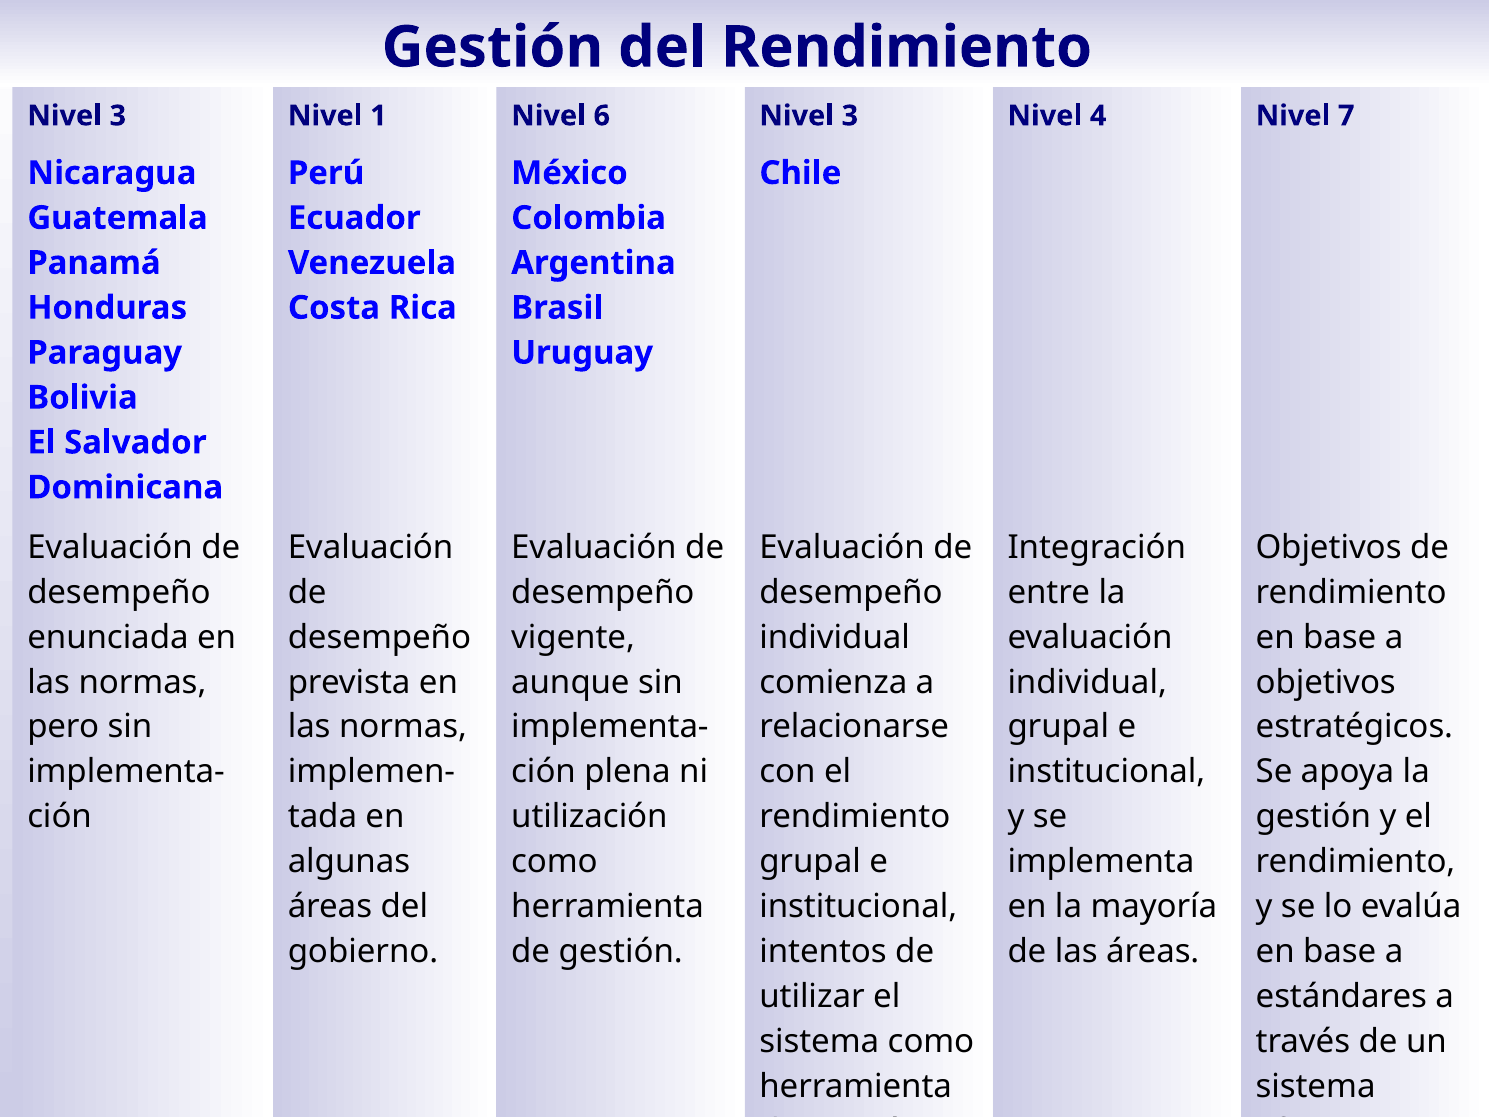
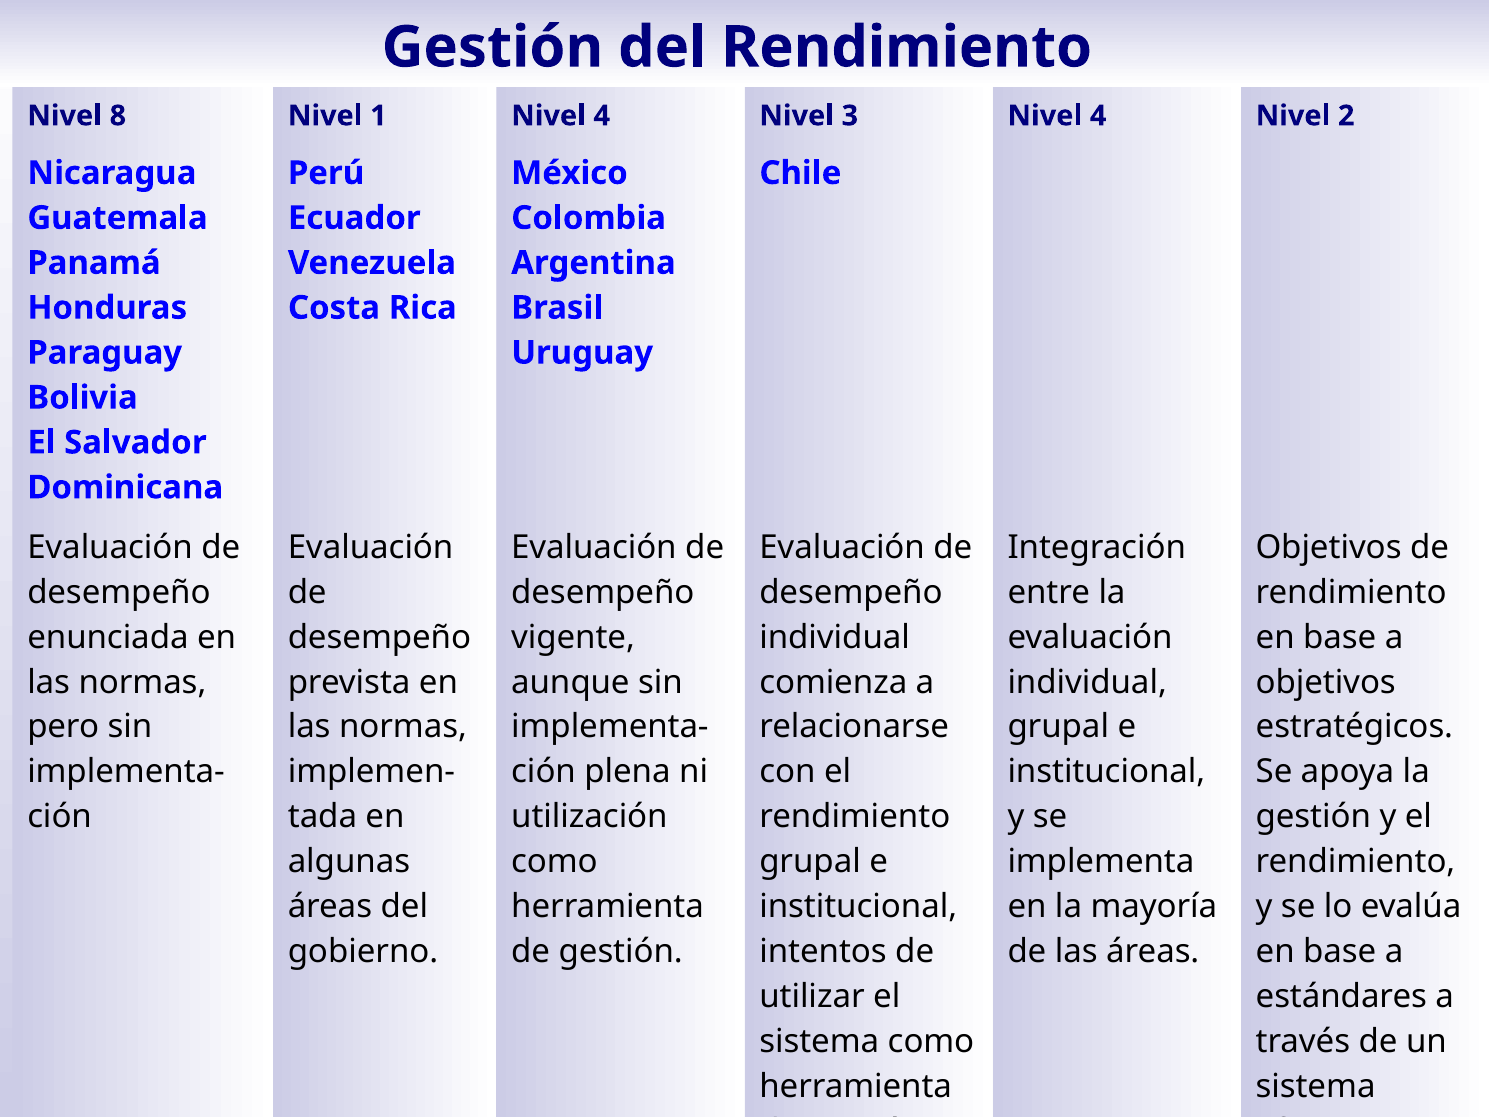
3 at (118, 116): 3 -> 8
1 Nivel 6: 6 -> 4
7: 7 -> 2
